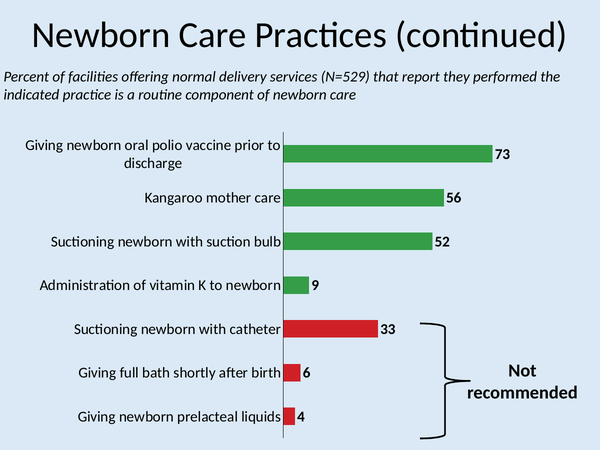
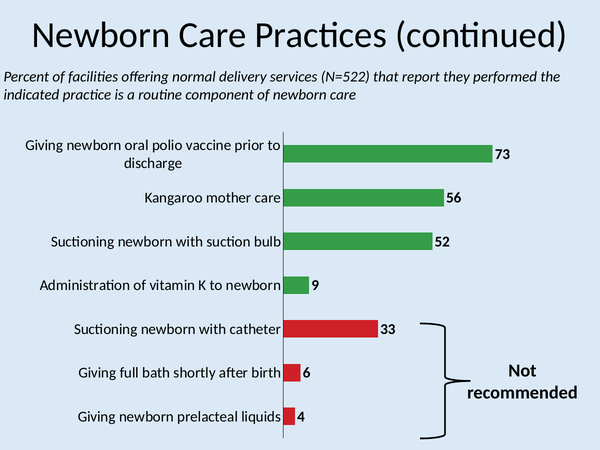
N=529: N=529 -> N=522
